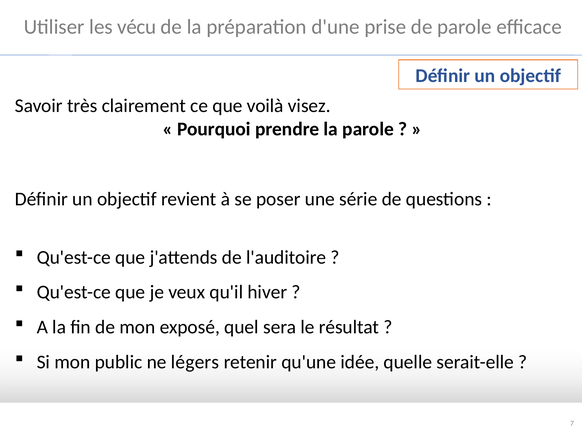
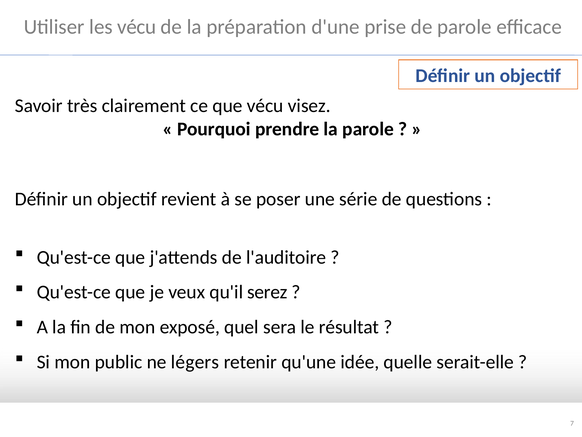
que voilà: voilà -> vécu
hiver: hiver -> serez
